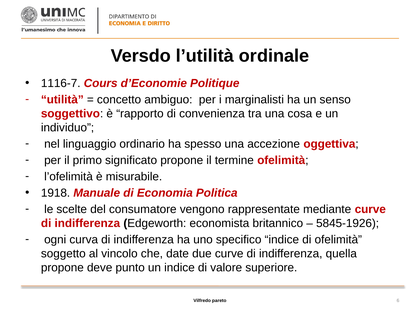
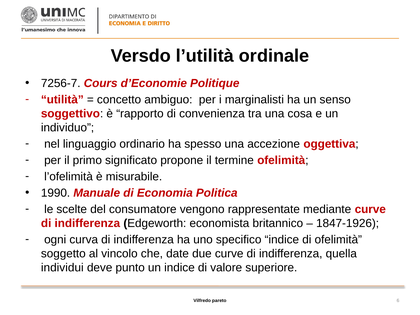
1116-7: 1116-7 -> 7256-7
1918: 1918 -> 1990
5845-1926: 5845-1926 -> 1847-1926
propone at (62, 268): propone -> individui
